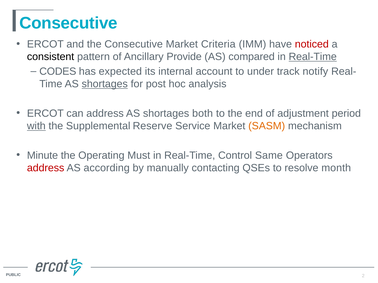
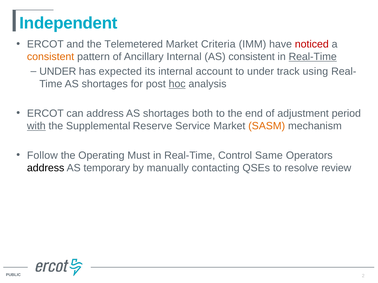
Consecutive at (69, 23): Consecutive -> Independent
the Consecutive: Consecutive -> Telemetered
consistent at (51, 57) colour: black -> orange
Ancillary Provide: Provide -> Internal
AS compared: compared -> consistent
CODES at (58, 72): CODES -> UNDER
notify: notify -> using
shortages at (105, 84) underline: present -> none
hoc underline: none -> present
Minute: Minute -> Follow
address at (46, 168) colour: red -> black
according: according -> temporary
month: month -> review
